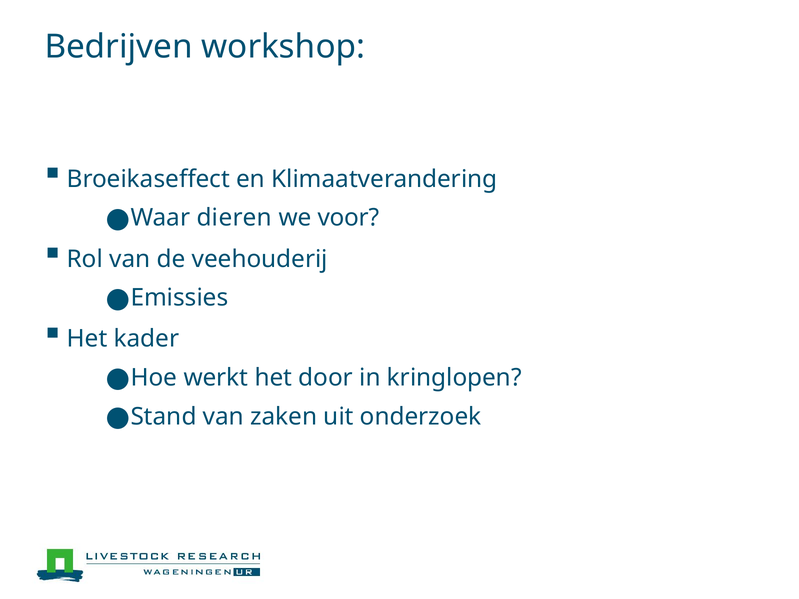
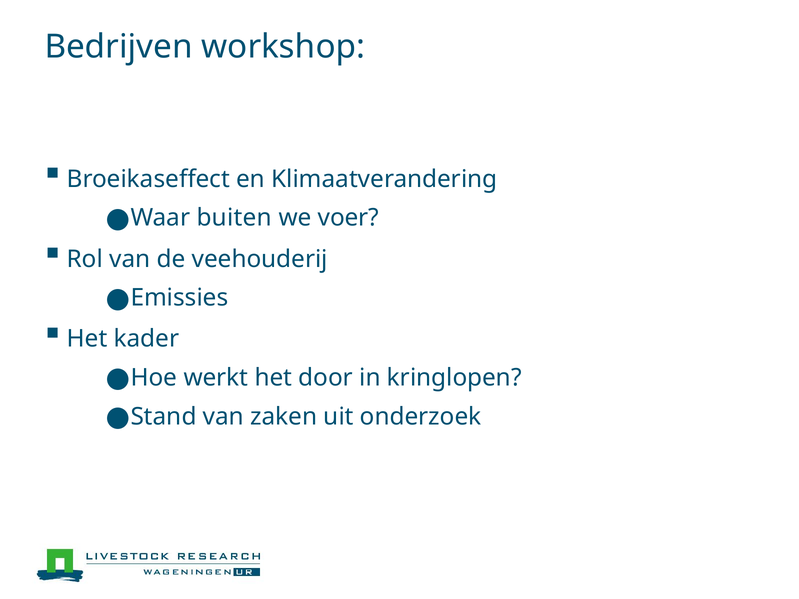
dieren: dieren -> buiten
voor: voor -> voer
